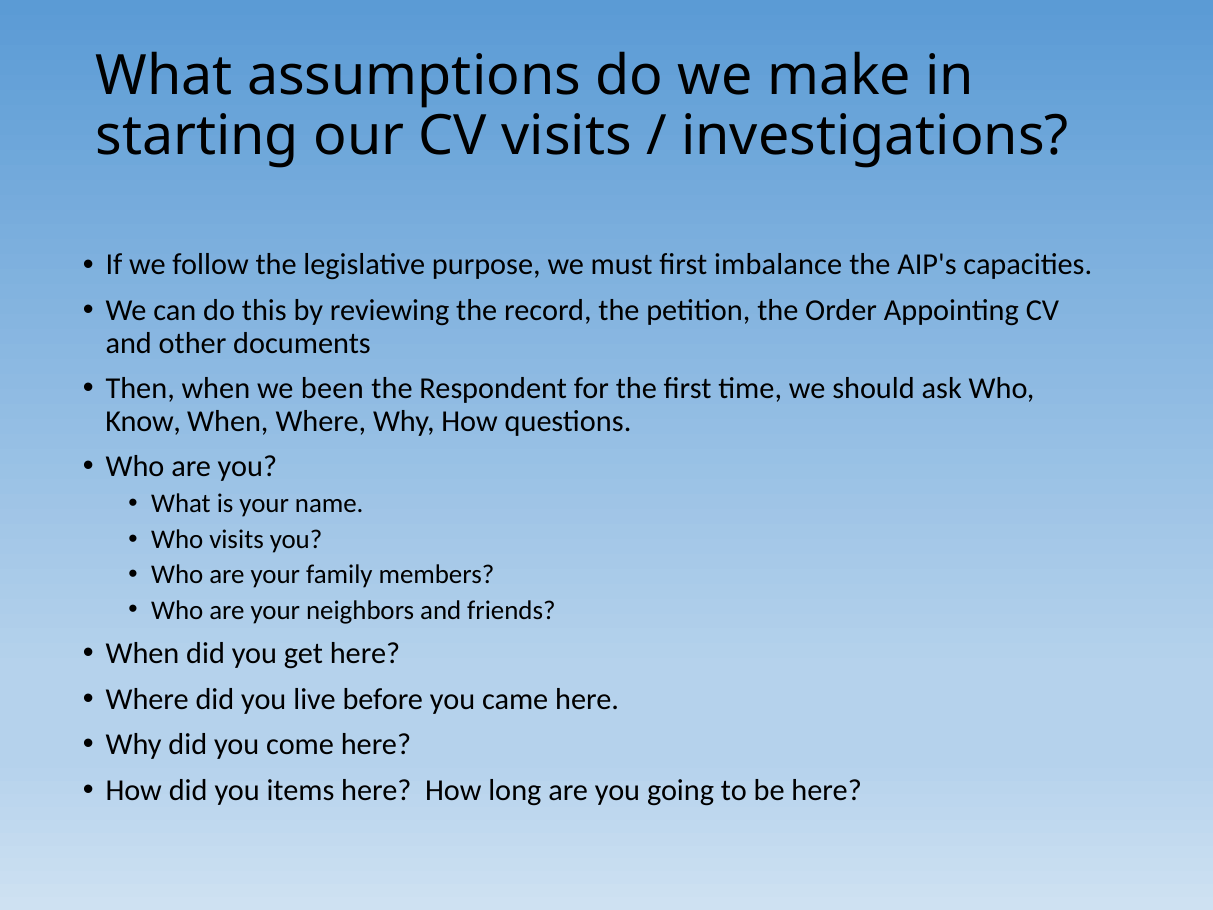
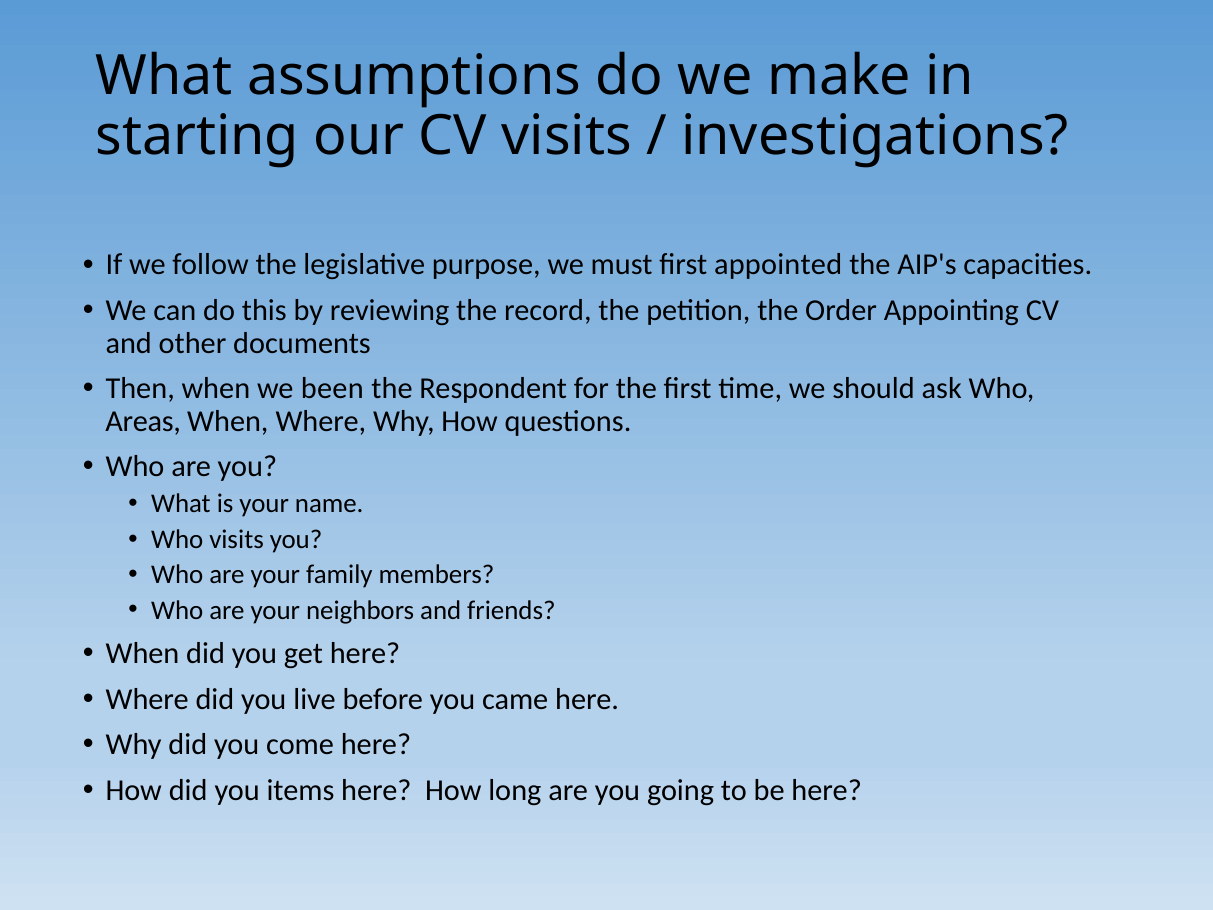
imbalance: imbalance -> appointed
Know: Know -> Areas
